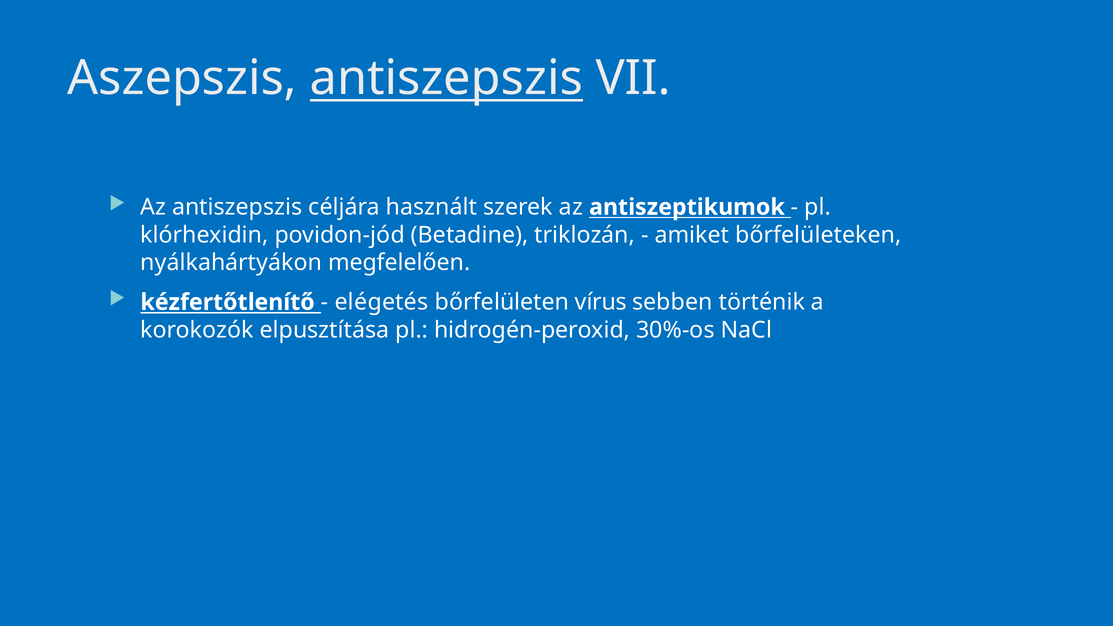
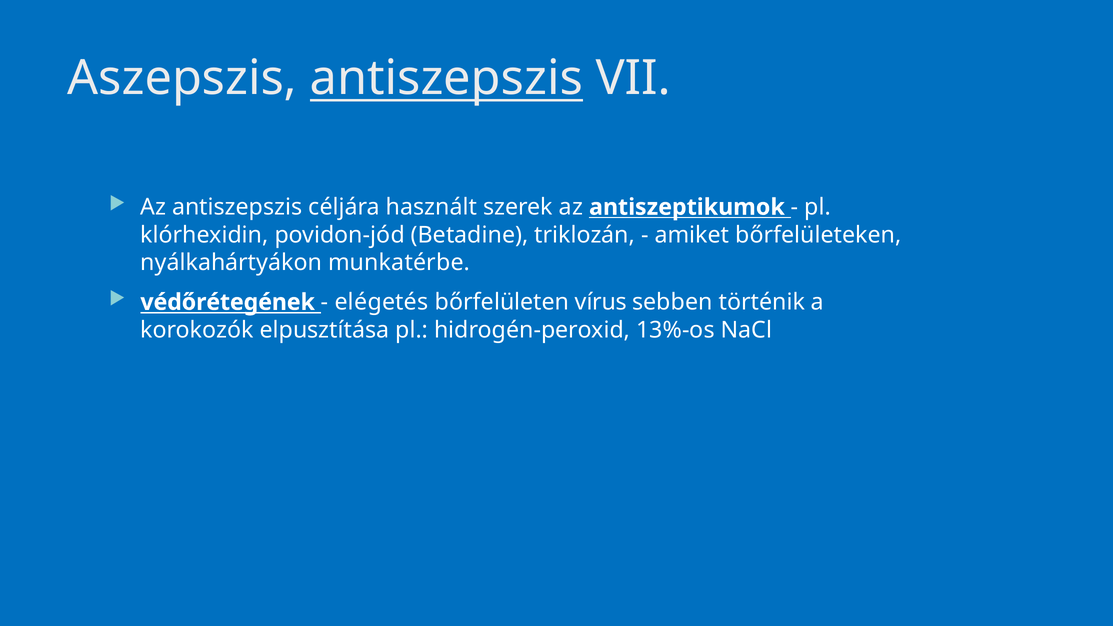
megfelelően: megfelelően -> munkatérbe
kézfertőtlenítő: kézfertőtlenítő -> védőrétegének
30%-os: 30%-os -> 13%-os
